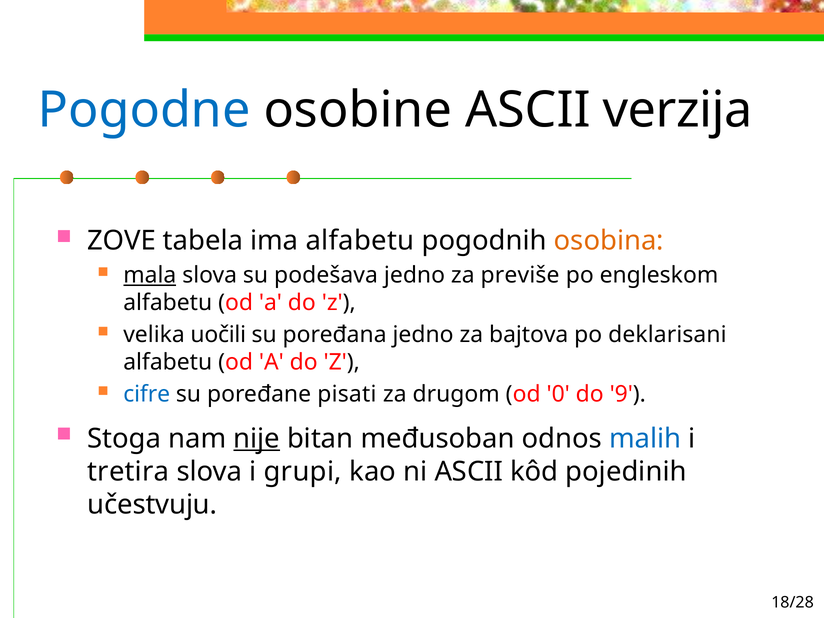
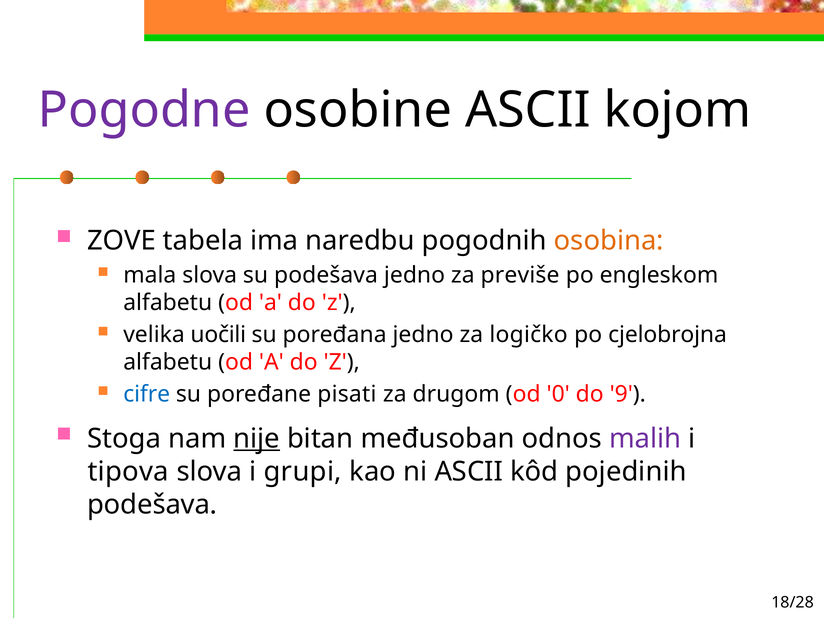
Pogodne colour: blue -> purple
verzija: verzija -> kojom
ima alfabetu: alfabetu -> naredbu
mala underline: present -> none
bajtova: bajtova -> logičko
deklarisani: deklarisani -> cjelobrojna
malih colour: blue -> purple
tretira: tretira -> tipova
učestvuju at (152, 504): učestvuju -> podešava
